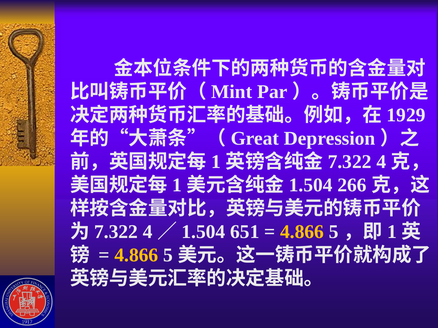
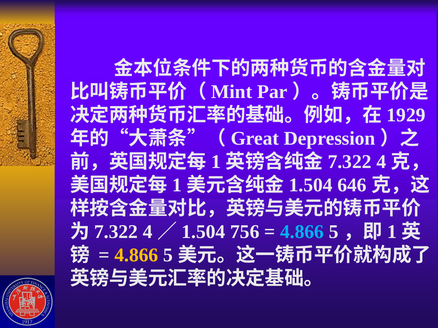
266: 266 -> 646
651: 651 -> 756
4.866 at (302, 232) colour: yellow -> light blue
